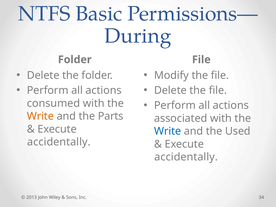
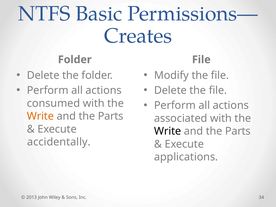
During: During -> Creates
Write at (168, 131) colour: blue -> black
Used at (238, 131): Used -> Parts
accidentally at (186, 157): accidentally -> applications
